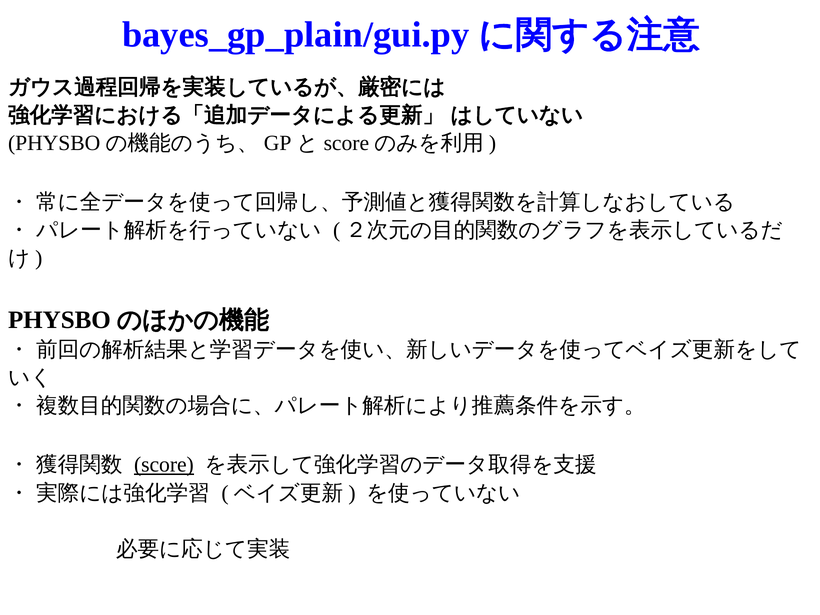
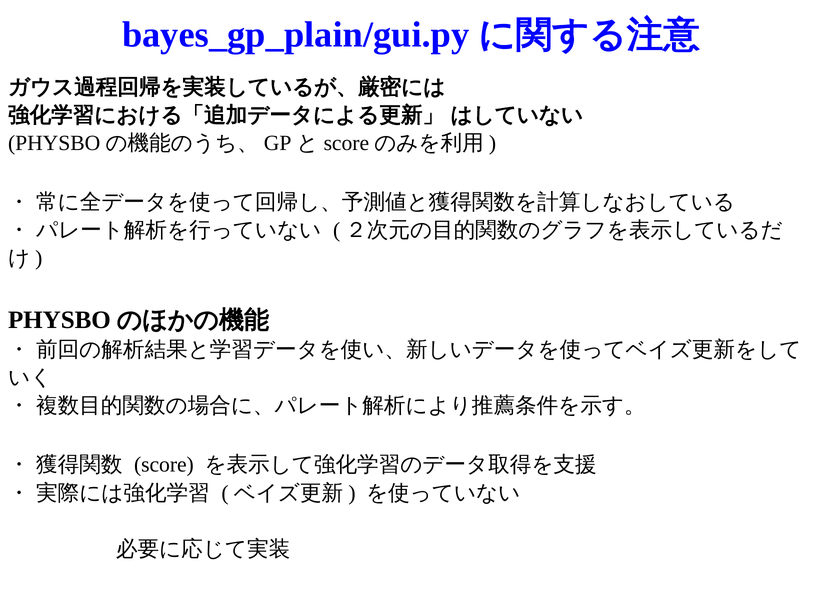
score underline: present -> none
